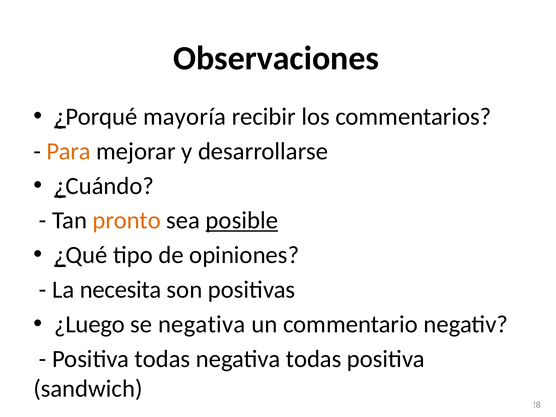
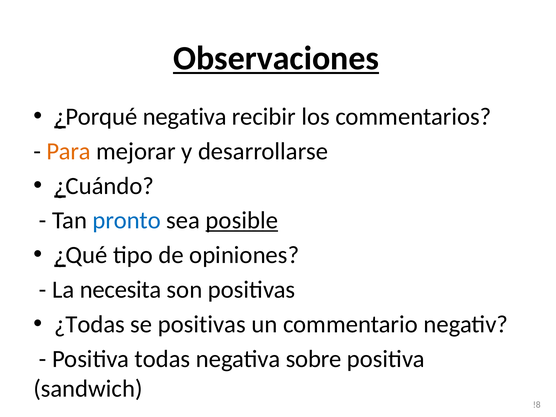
Observaciones underline: none -> present
¿Porqué mayoría: mayoría -> negativa
pronto colour: orange -> blue
¿Luego: ¿Luego -> ¿Todas
se negativa: negativa -> positivas
negativa todas: todas -> sobre
